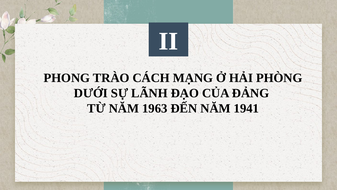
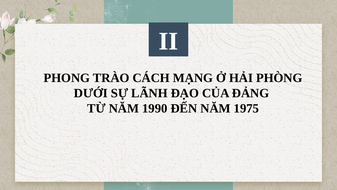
1963: 1963 -> 1990
1941: 1941 -> 1975
